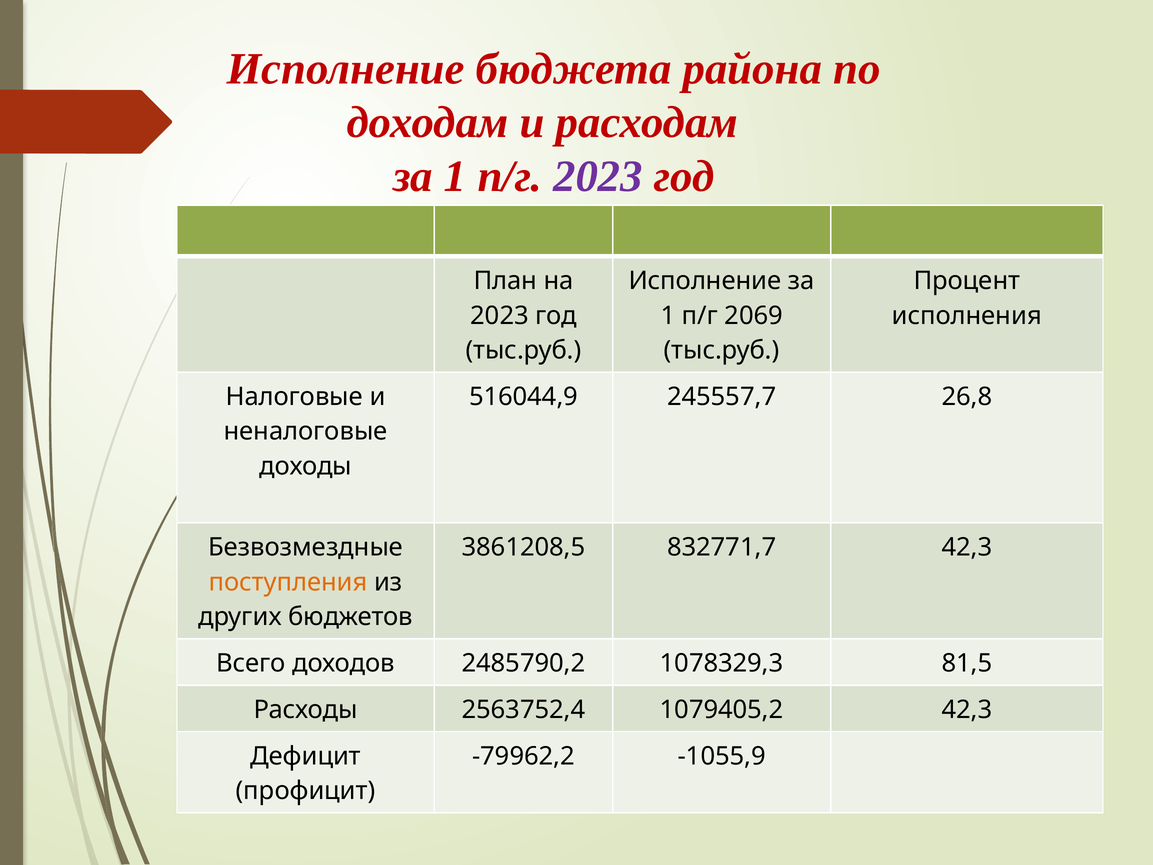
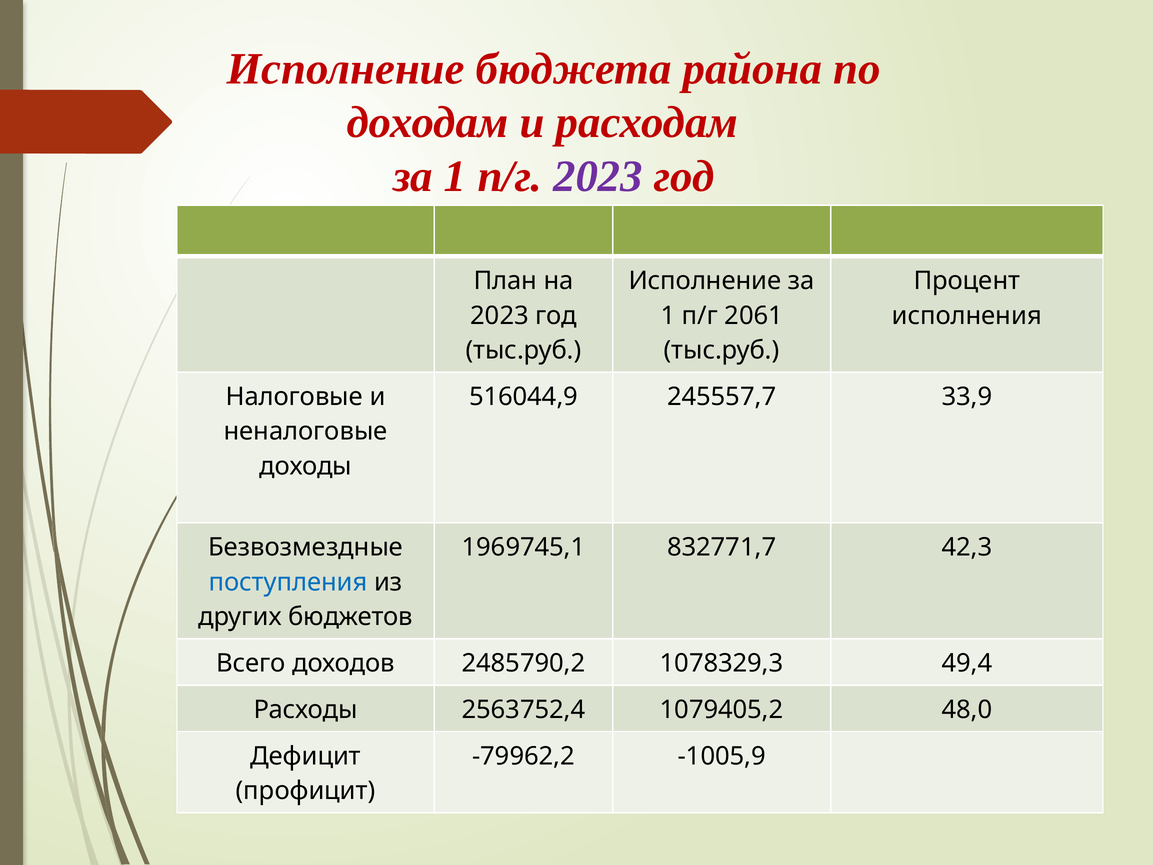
2069: 2069 -> 2061
26,8: 26,8 -> 33,9
3861208,5: 3861208,5 -> 1969745,1
поступления colour: orange -> blue
81,5: 81,5 -> 49,4
1079405,2 42,3: 42,3 -> 48,0
-1055,9: -1055,9 -> -1005,9
